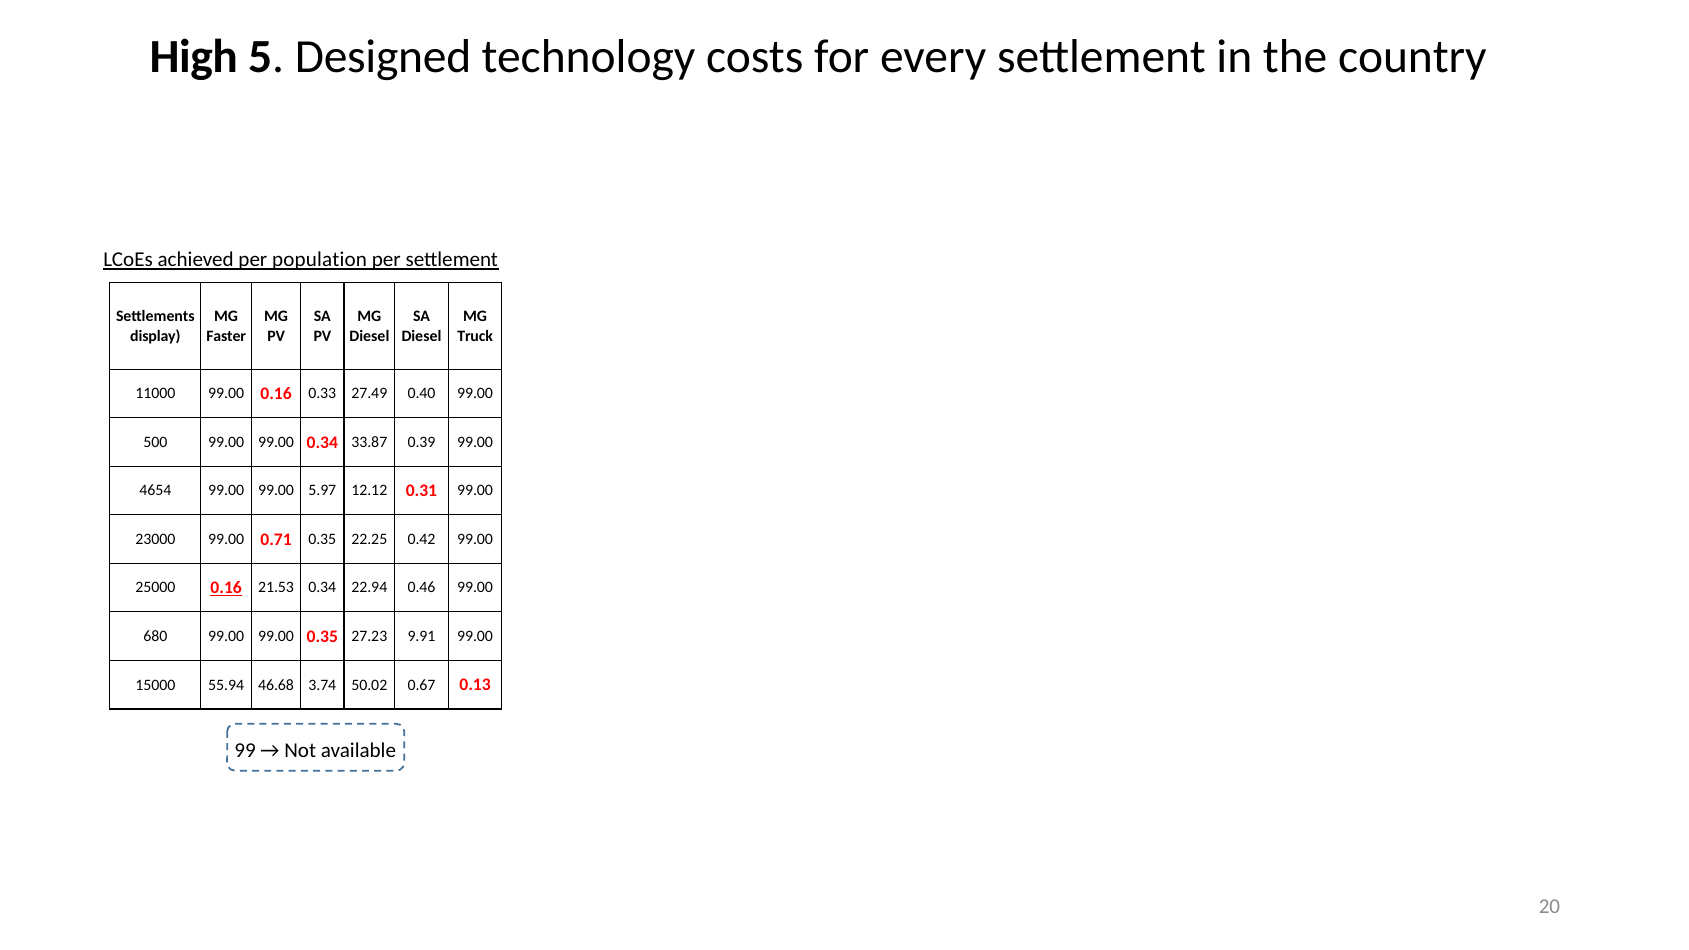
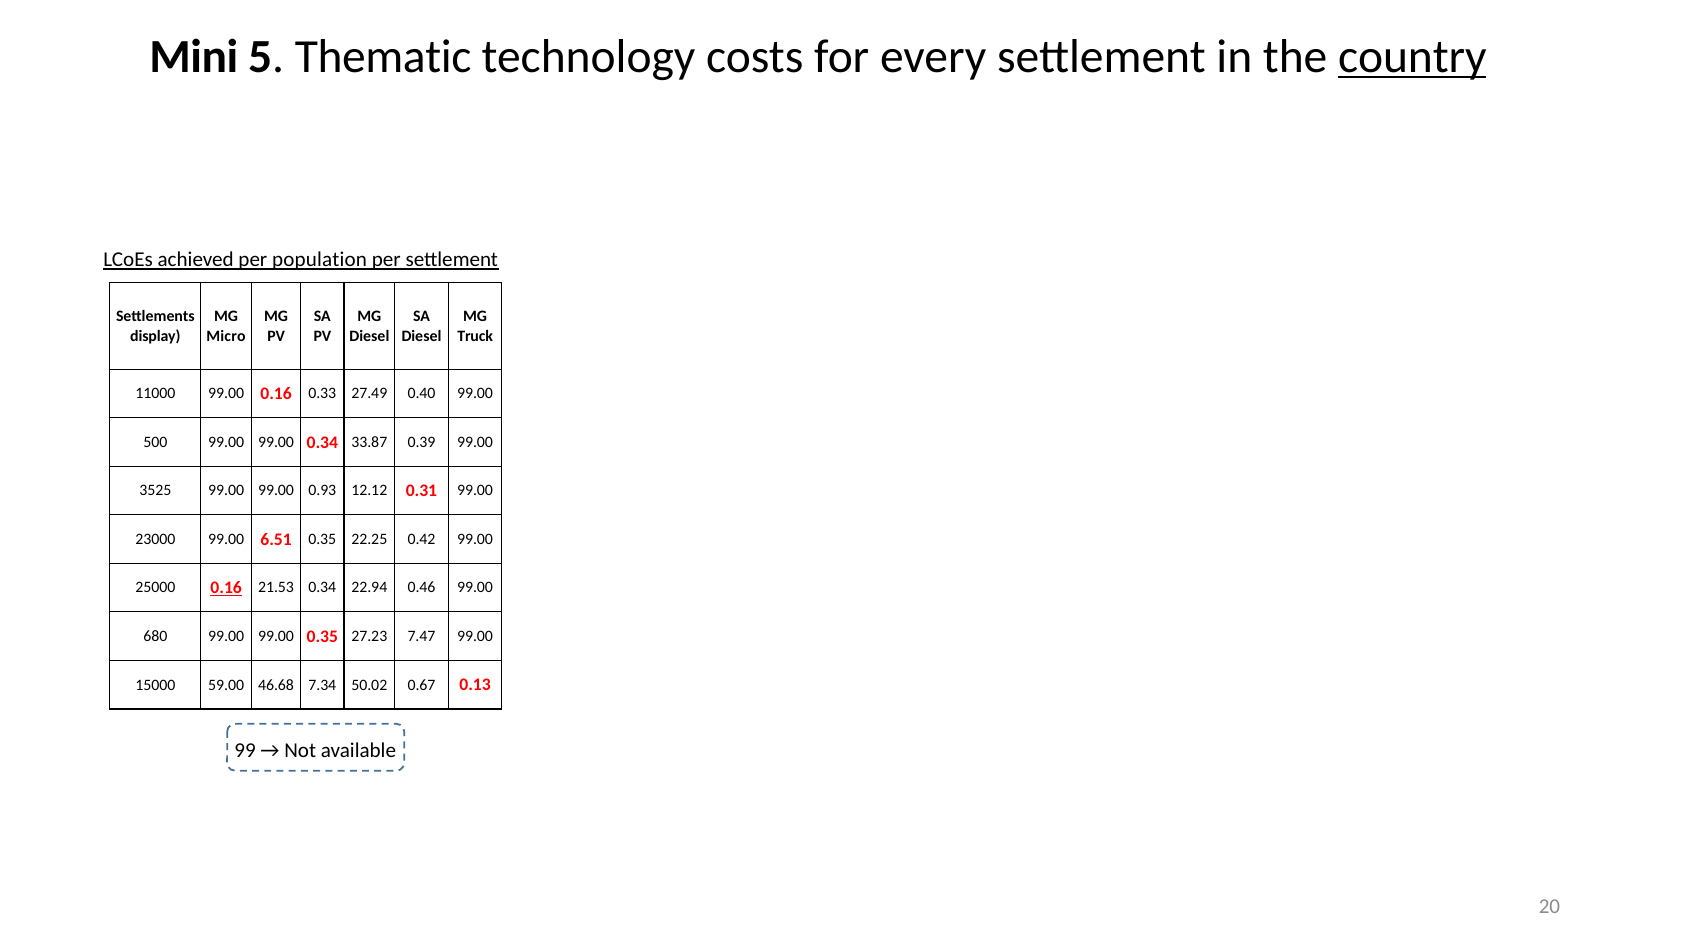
High: High -> Mini
Designed: Designed -> Thematic
country underline: none -> present
Faster: Faster -> Micro
4654: 4654 -> 3525
5.97: 5.97 -> 0.93
0.71: 0.71 -> 6.51
9.91: 9.91 -> 7.47
55.94: 55.94 -> 59.00
3.74: 3.74 -> 7.34
